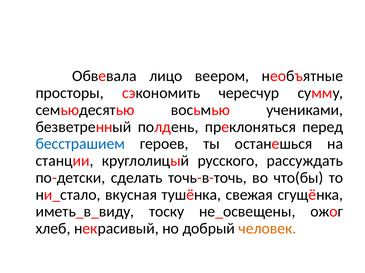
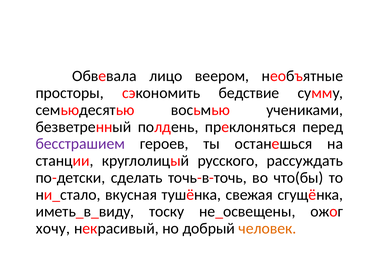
чересчур: чересчур -> бедствие
бесстрашием colour: blue -> purple
хлеб: хлеб -> хочу
